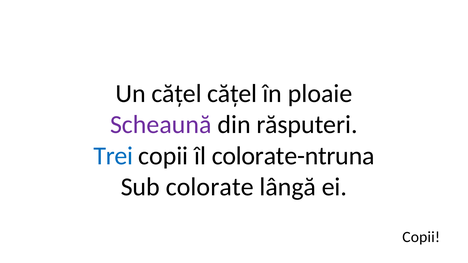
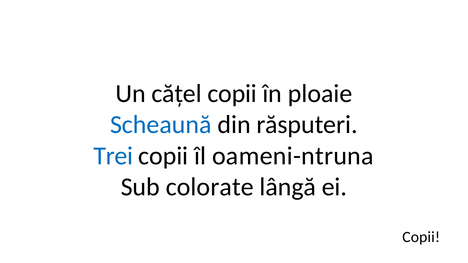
cățel cățel: cățel -> copii
Scheaună colour: purple -> blue
colorate-ntruna: colorate-ntruna -> oameni-ntruna
